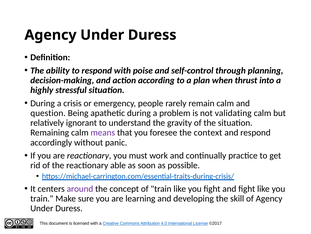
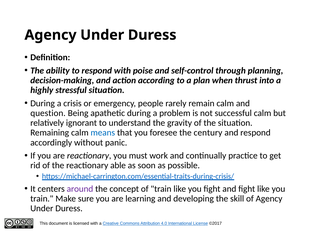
validating: validating -> successful
means colour: purple -> blue
context: context -> century
